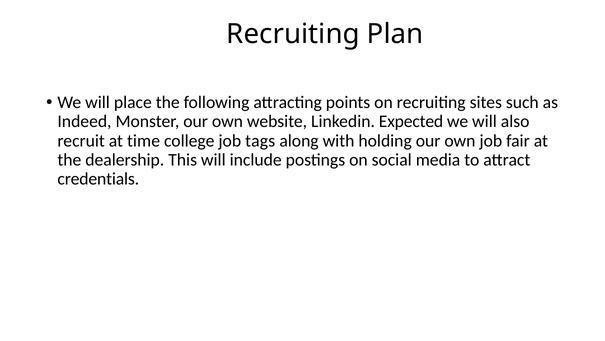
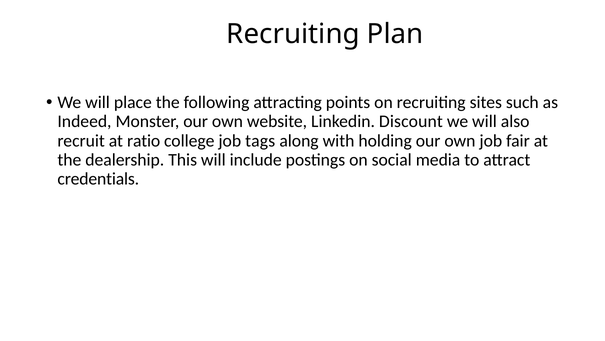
Expected: Expected -> Discount
time: time -> ratio
